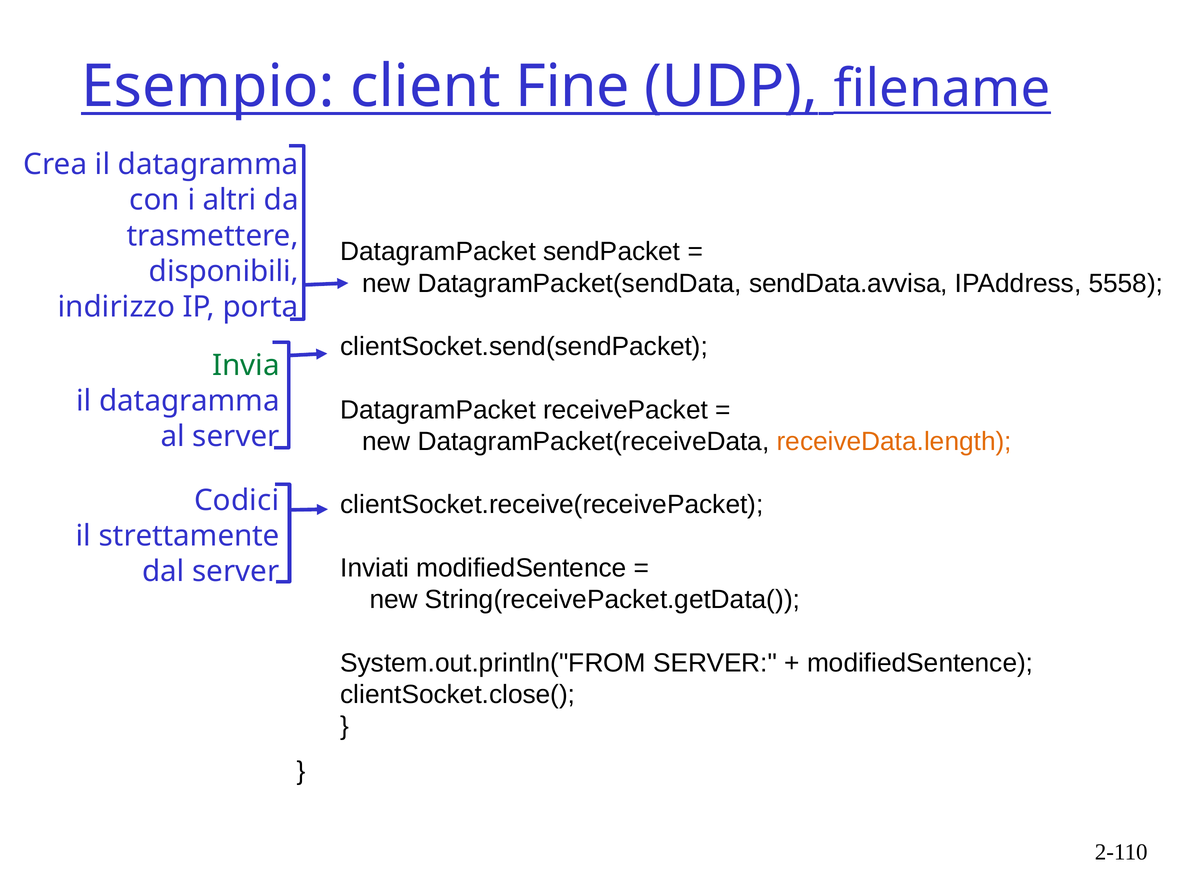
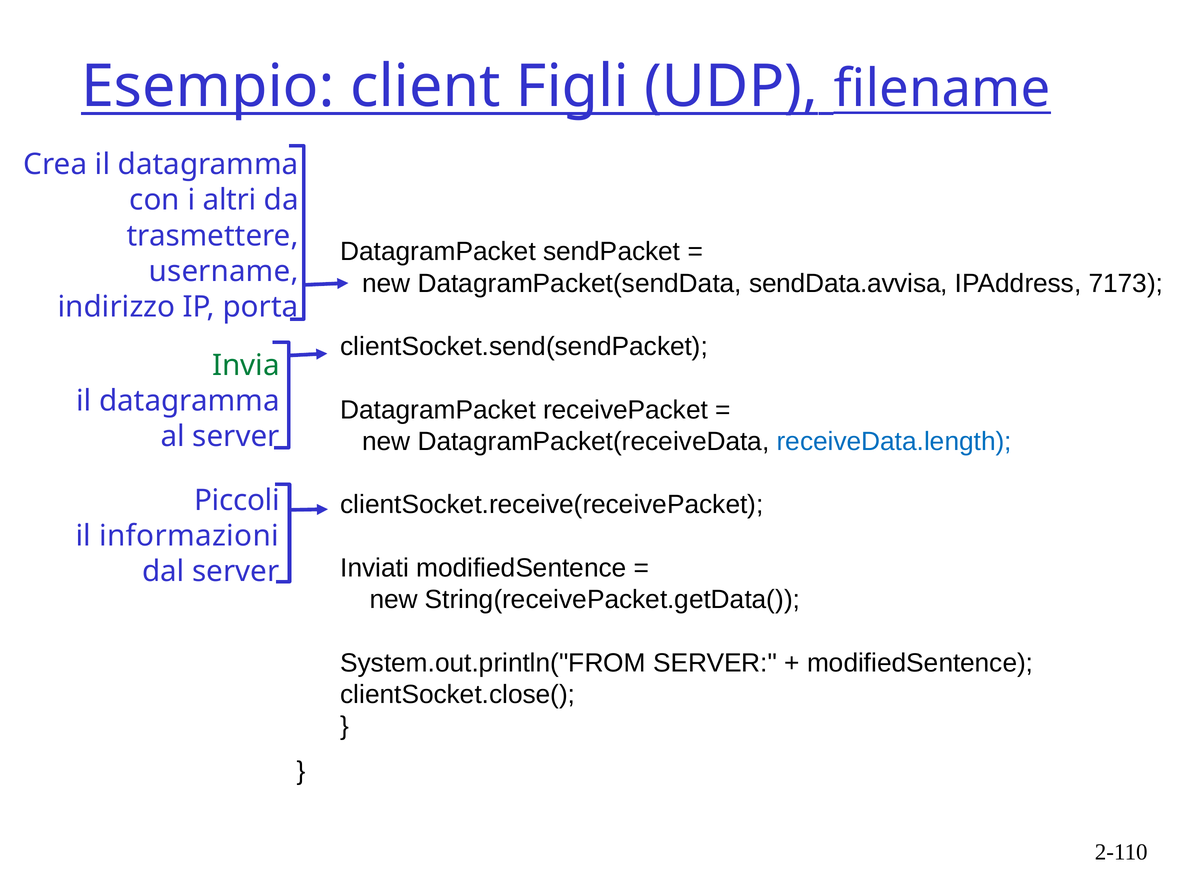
Fine: Fine -> Figli
disponibili: disponibili -> username
5558: 5558 -> 7173
receiveData.length colour: orange -> blue
Codici: Codici -> Piccoli
strettamente: strettamente -> informazioni
